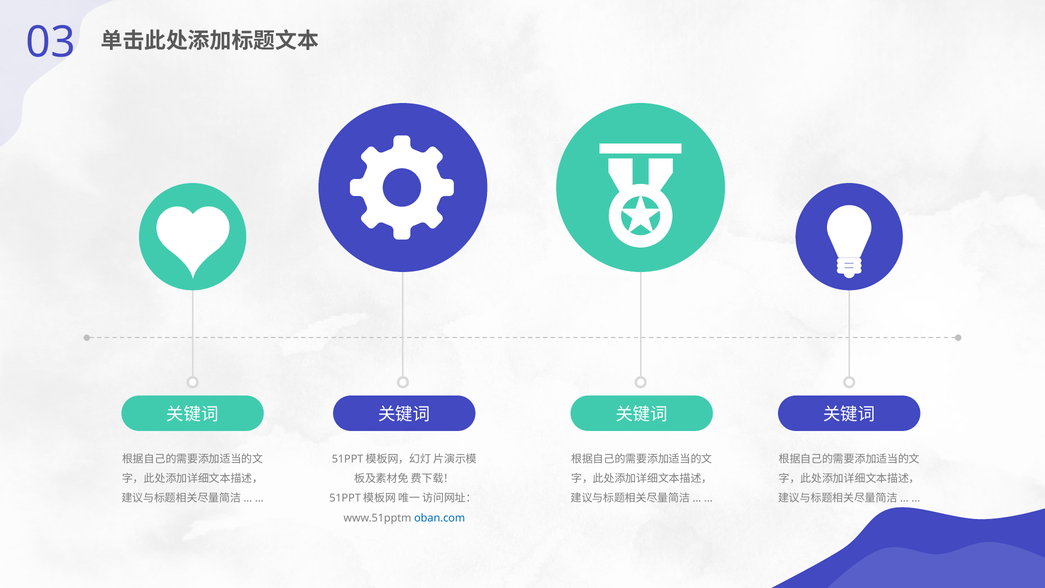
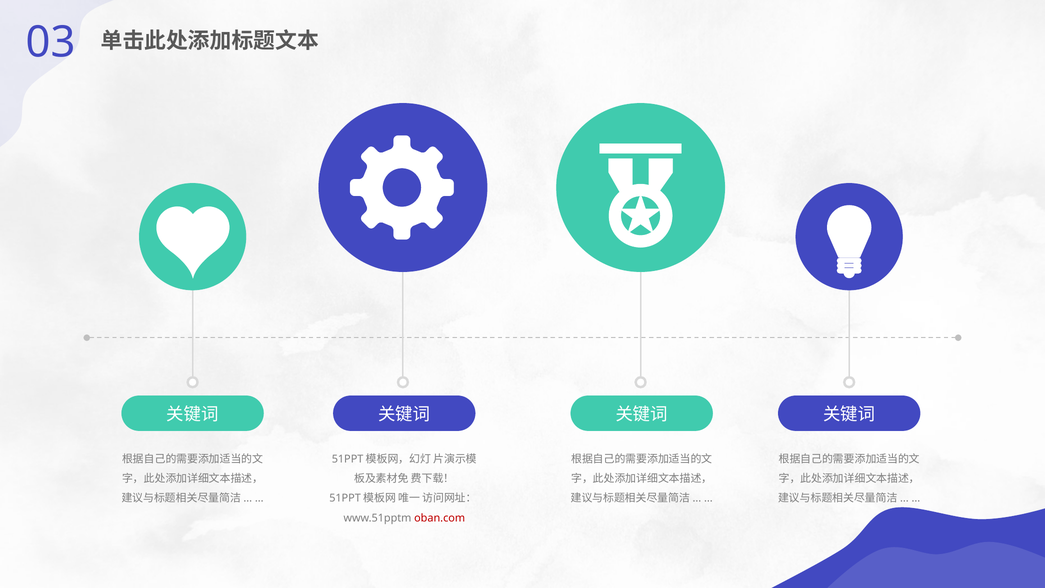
oban.com colour: blue -> red
